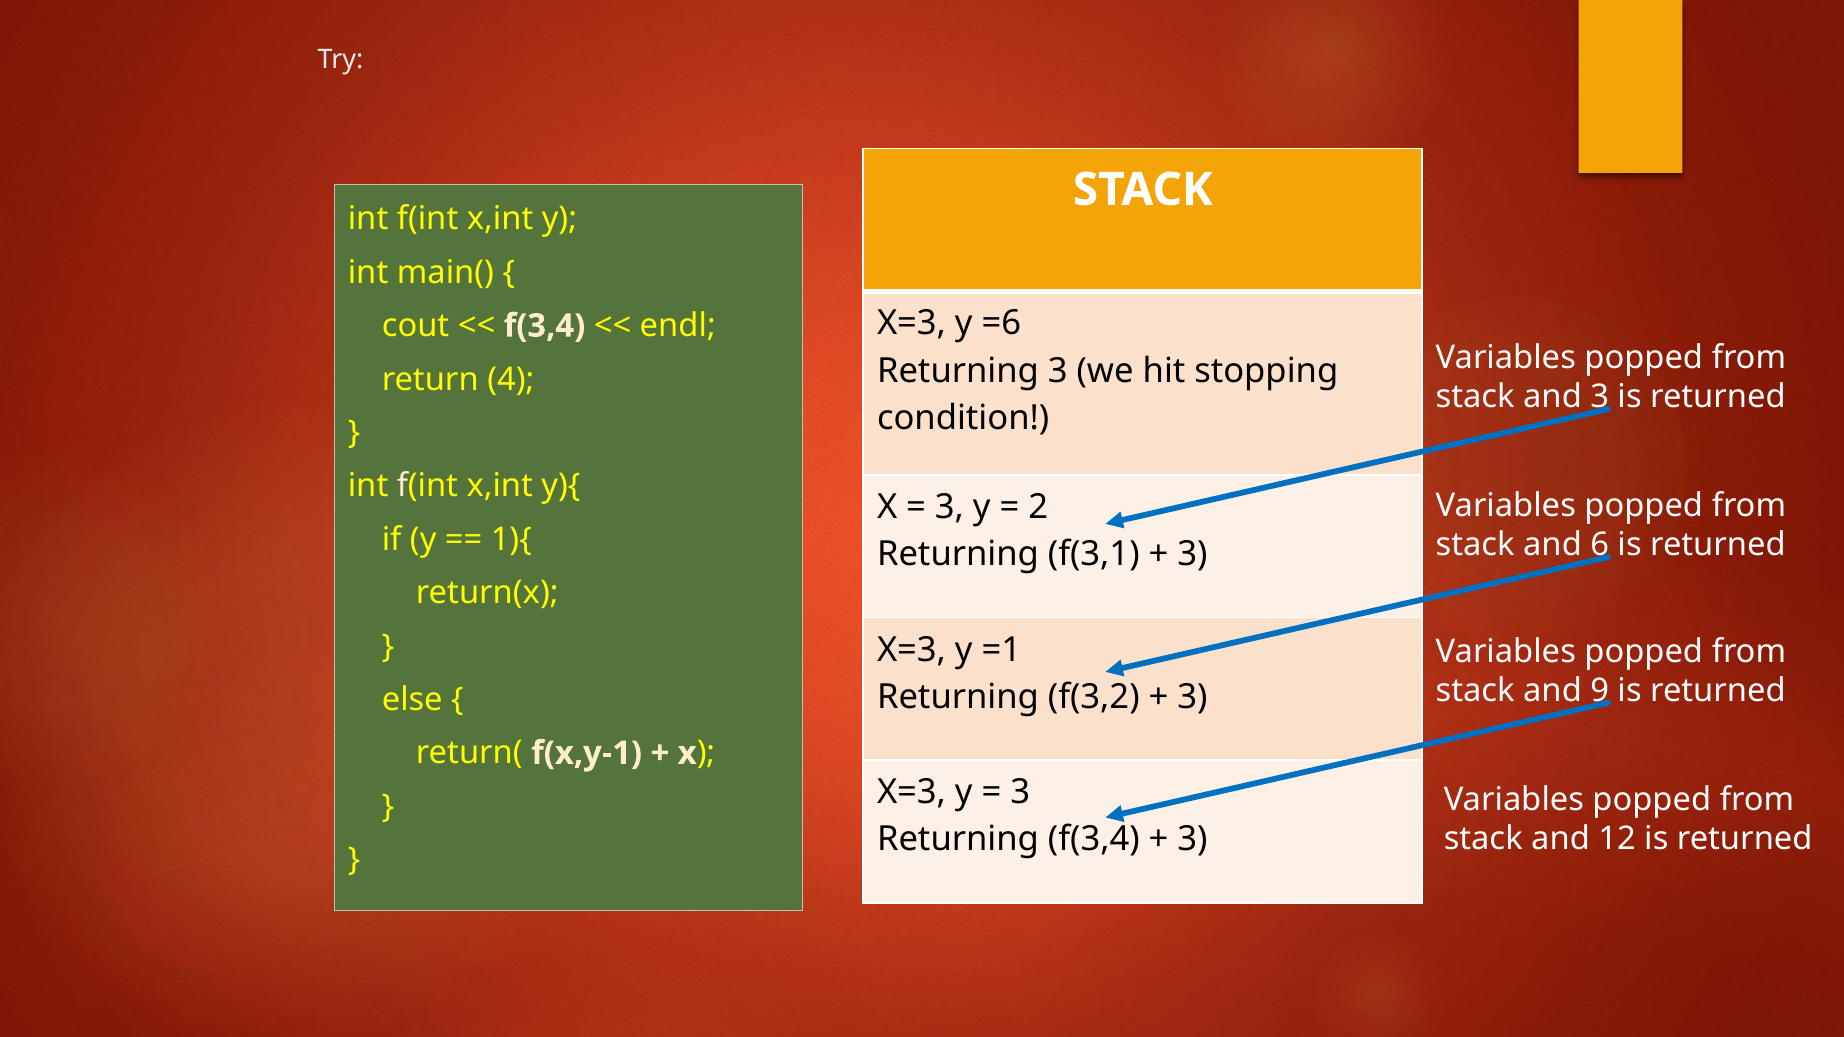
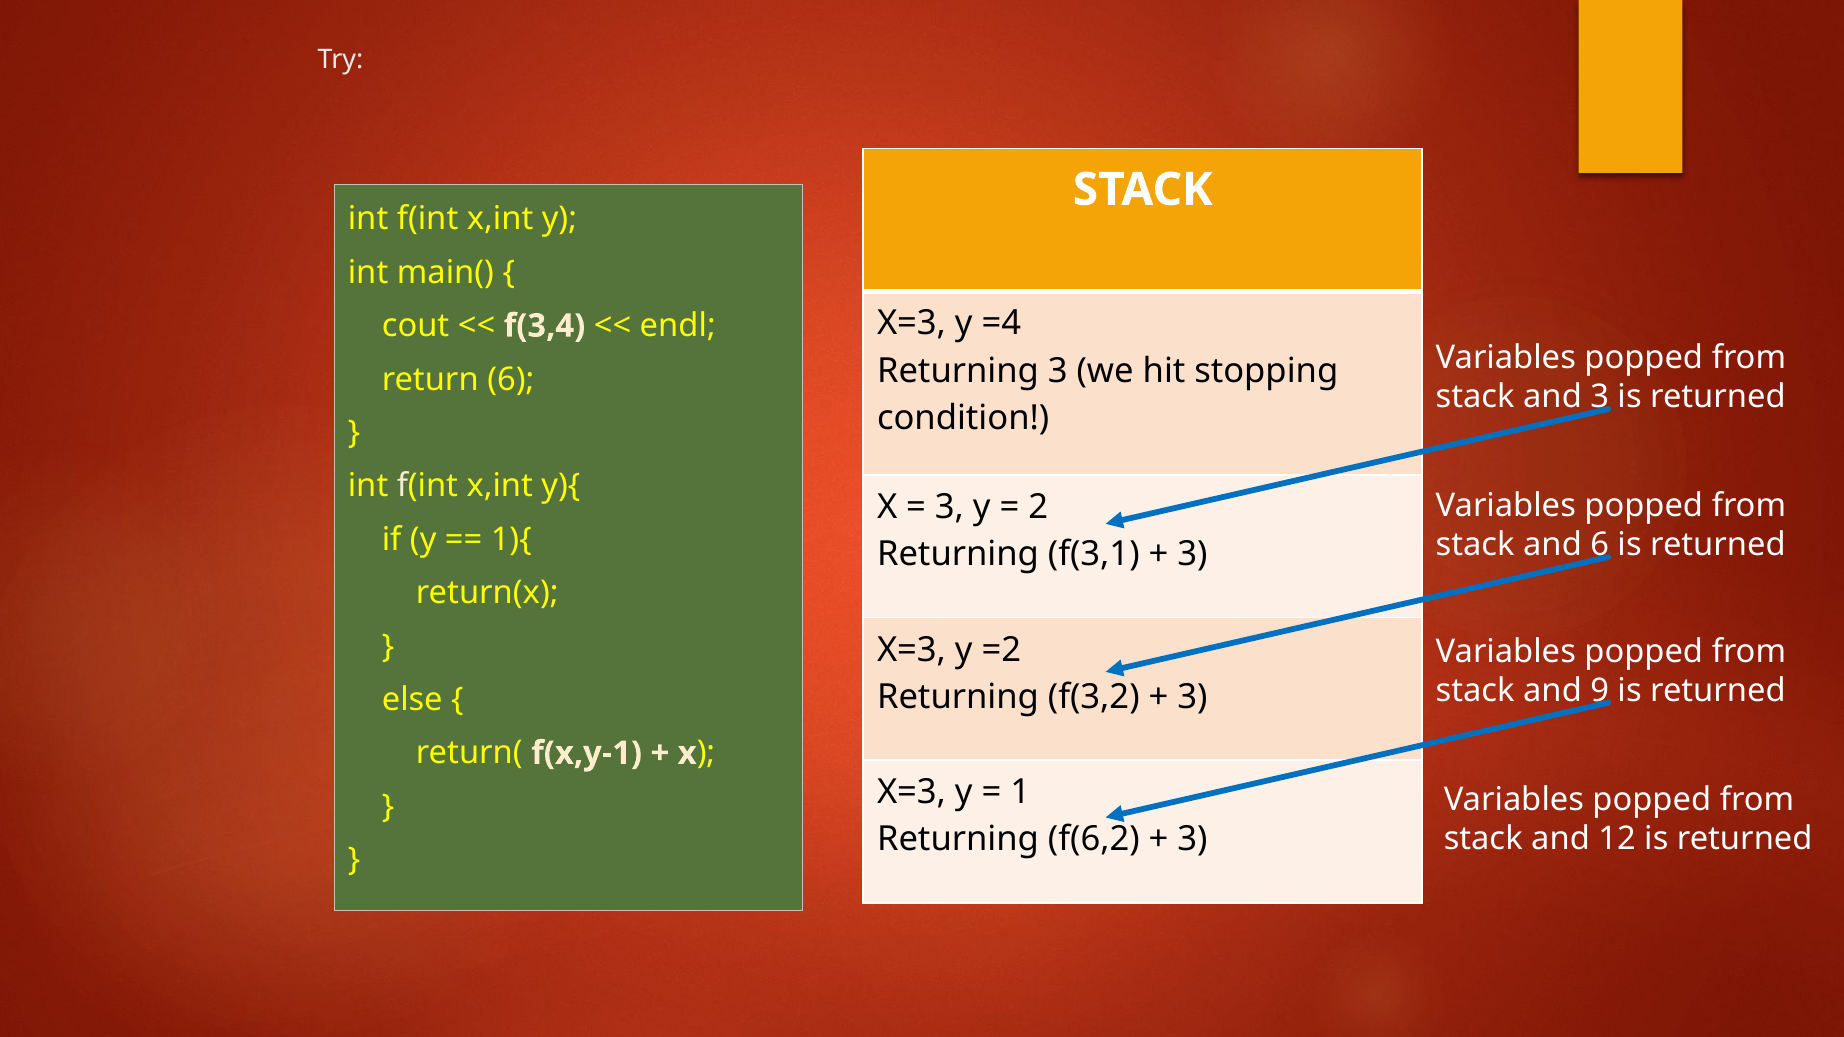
=6: =6 -> =4
return 4: 4 -> 6
=1: =1 -> =2
3 at (1020, 793): 3 -> 1
Returning f(3,4: f(3,4 -> f(6,2
